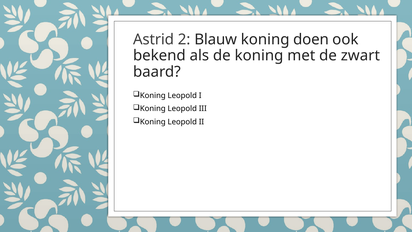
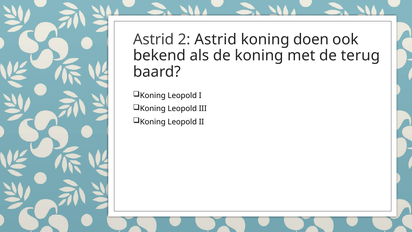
2 Blauw: Blauw -> Astrid
zwart: zwart -> terug
